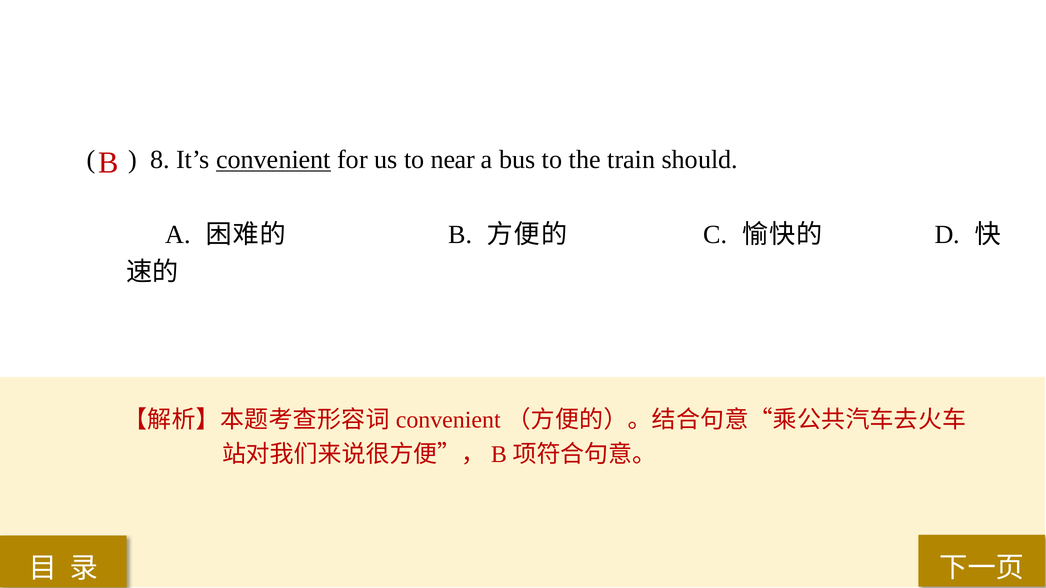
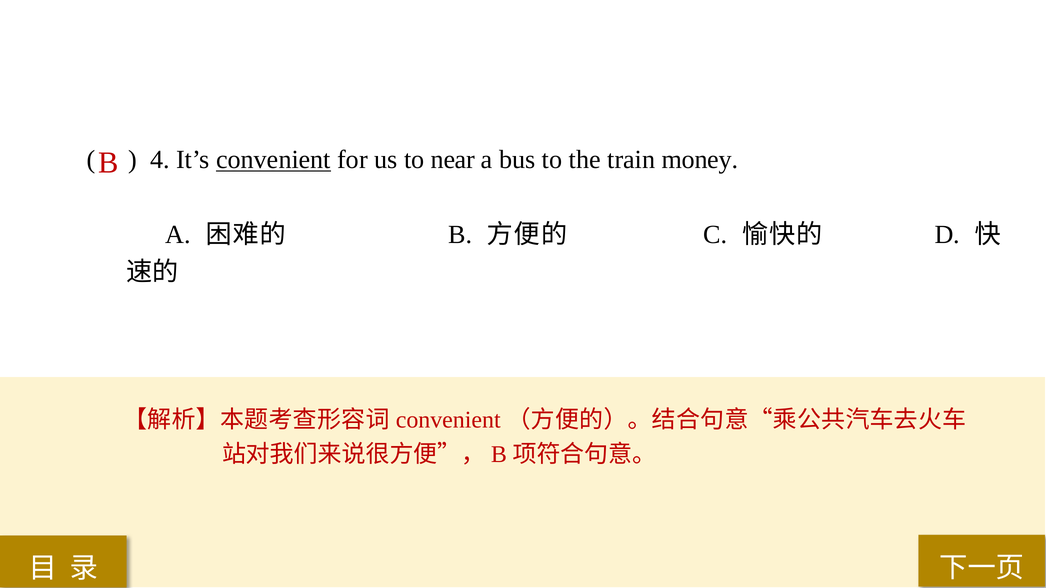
8: 8 -> 4
should: should -> money
